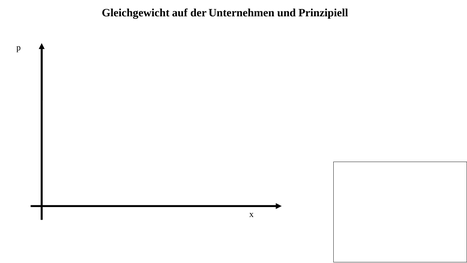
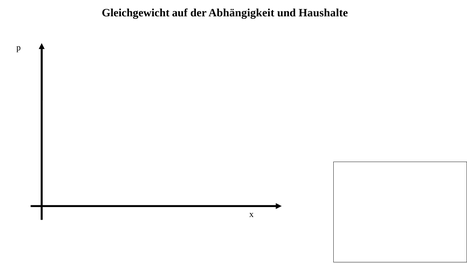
Unternehmen: Unternehmen -> Abhängigkeit
Prinzipiell: Prinzipiell -> Haushalte
